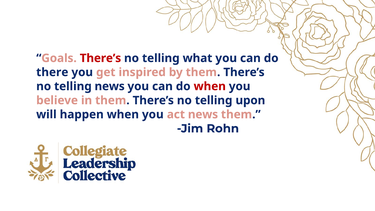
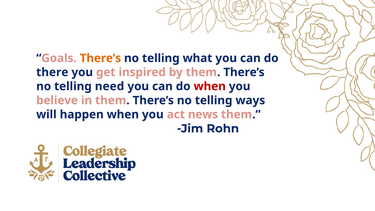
There’s at (100, 58) colour: red -> orange
telling news: news -> need
upon: upon -> ways
